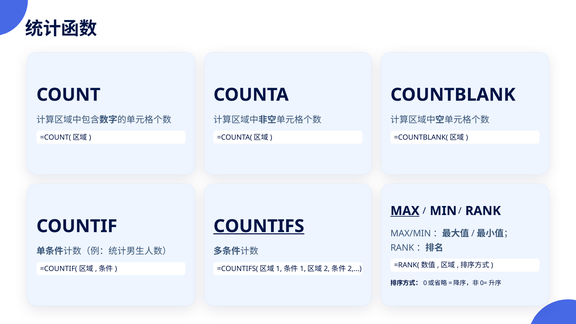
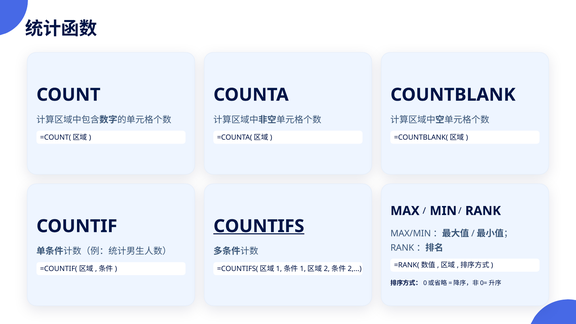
MAX underline: present -> none
